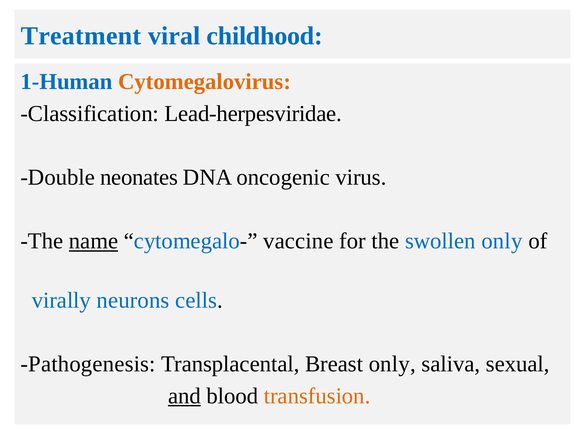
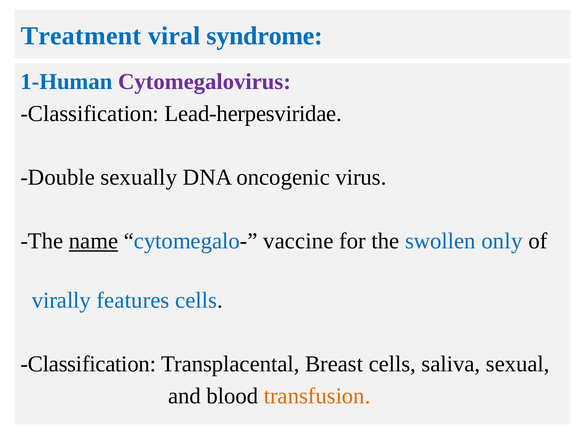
childhood: childhood -> syndrome
Cytomegalovirus colour: orange -> purple
neonates: neonates -> sexually
neurons: neurons -> features
Pathogenesis at (88, 364): Pathogenesis -> Classification
Breast only: only -> cells
and underline: present -> none
